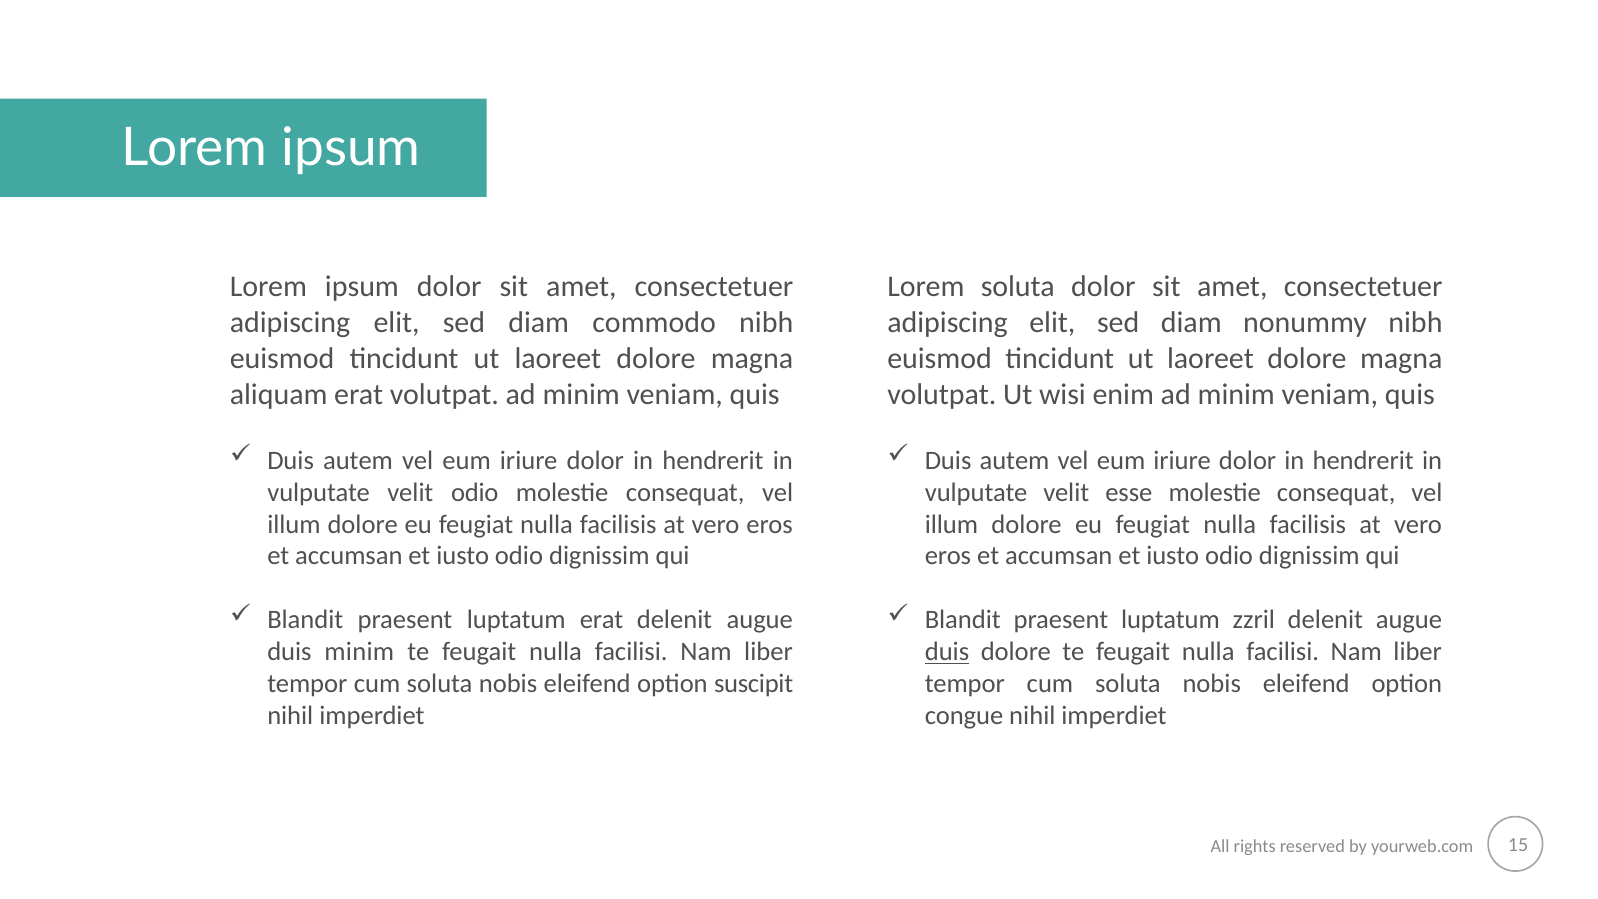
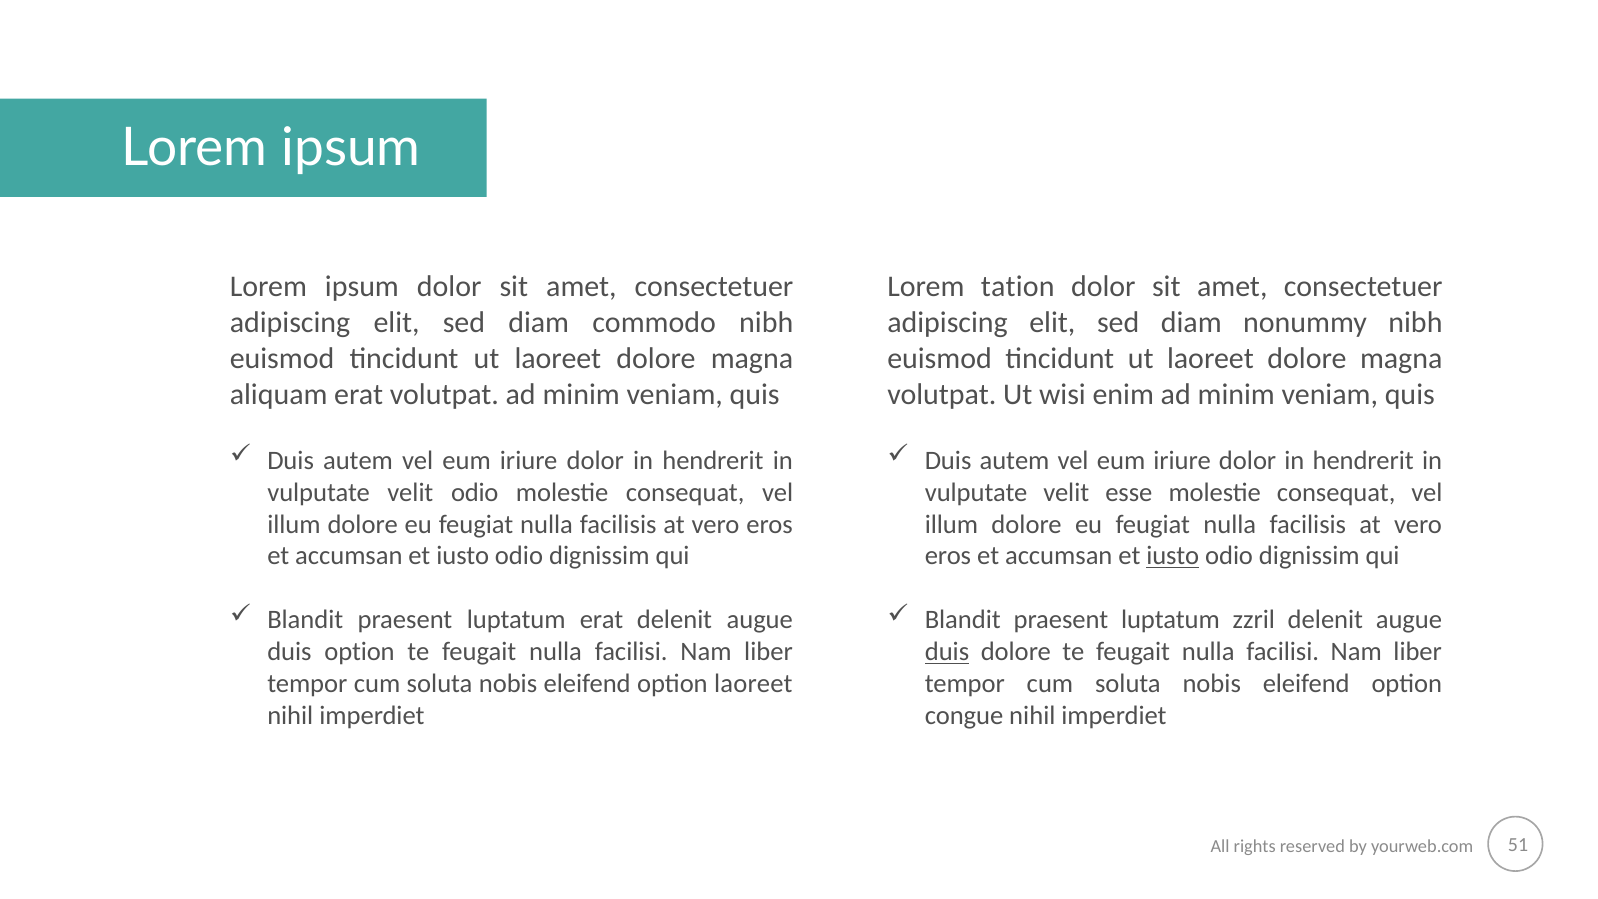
Lorem soluta: soluta -> tation
iusto at (1173, 556) underline: none -> present
duis minim: minim -> option
option suscipit: suscipit -> laoreet
15: 15 -> 51
